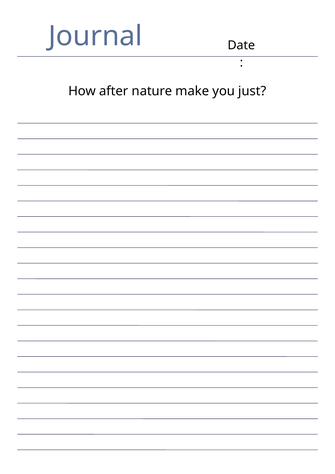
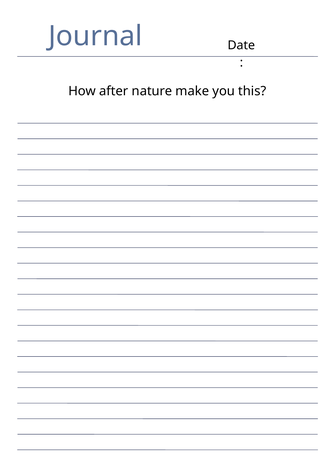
just: just -> this
